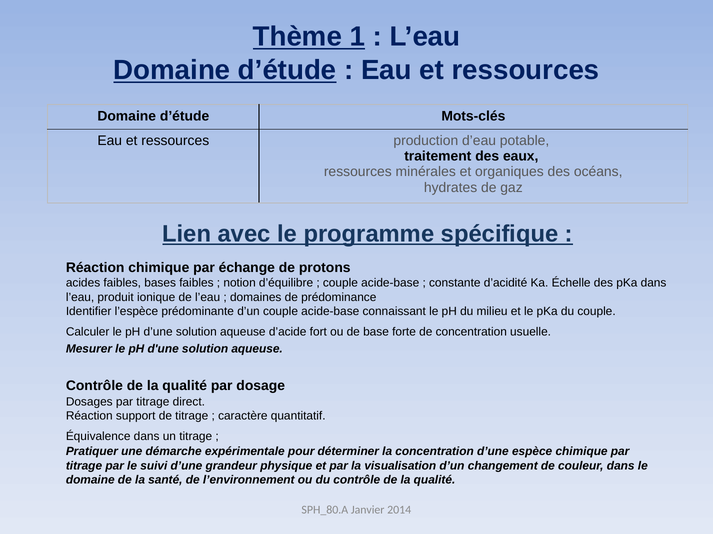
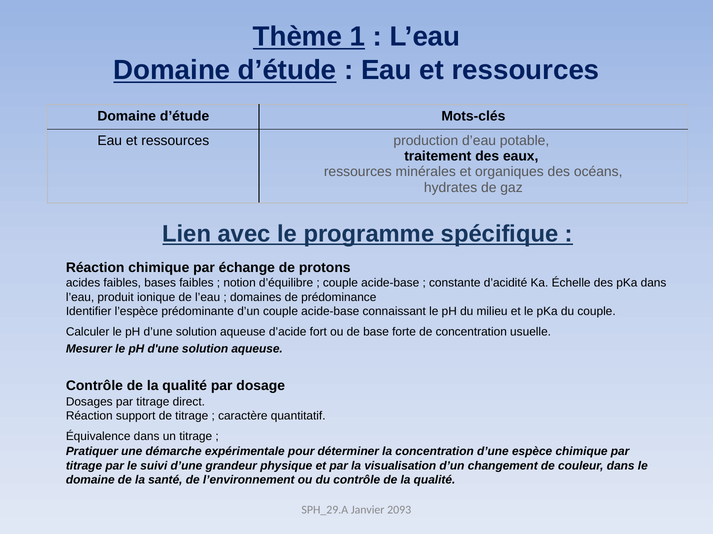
SPH_80.A: SPH_80.A -> SPH_29.A
2014: 2014 -> 2093
